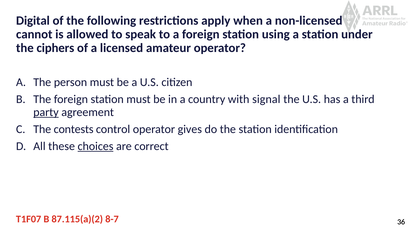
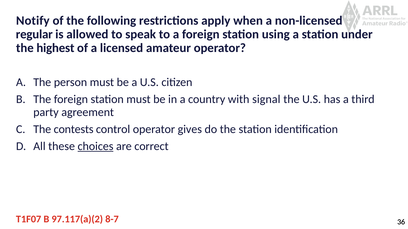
Digital: Digital -> Notify
cannot: cannot -> regular
ciphers: ciphers -> highest
party underline: present -> none
87.115(a)(2: 87.115(a)(2 -> 97.117(a)(2
